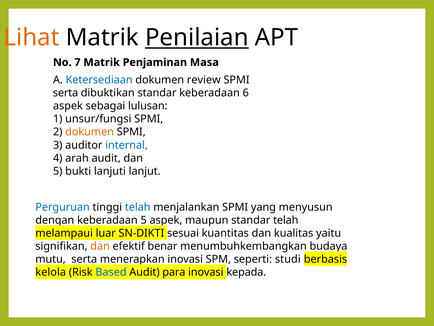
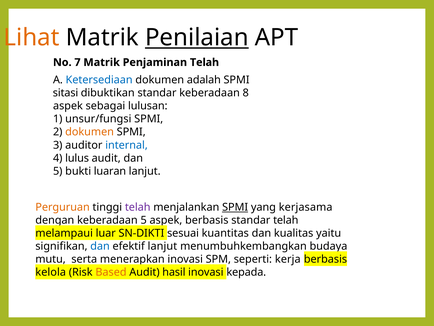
Penjaminan Masa: Masa -> Telah
review: review -> adalah
serta at (66, 93): serta -> sitasi
6: 6 -> 8
arah: arah -> lulus
lanjuti: lanjuti -> luaran
Perguruan colour: blue -> orange
telah at (138, 207) colour: blue -> purple
SPMI at (235, 207) underline: none -> present
menyusun: menyusun -> kerjasama
maupun at (207, 220): maupun -> berbasis
dan at (100, 246) colour: orange -> blue
efektif benar: benar -> lanjut
studi: studi -> kerja
Based colour: blue -> orange
para: para -> hasil
